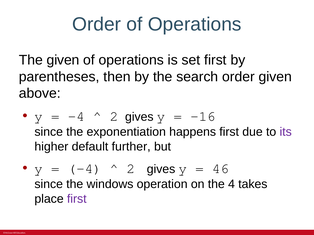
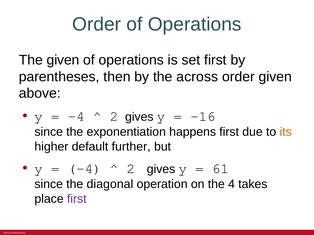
search: search -> across
its colour: purple -> orange
46: 46 -> 61
windows: windows -> diagonal
